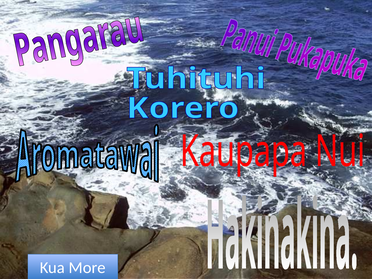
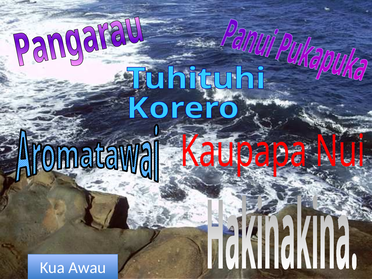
More: More -> Awau
